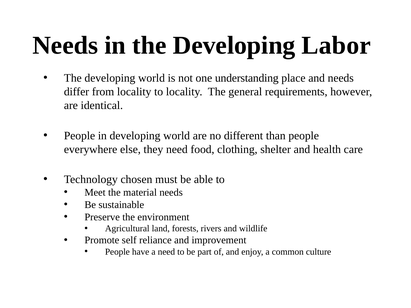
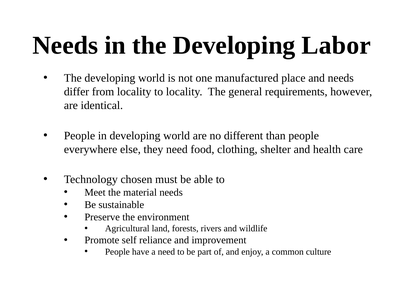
understanding: understanding -> manufactured
